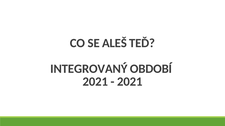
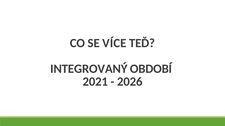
ALEŠ: ALEŠ -> VÍCE
2021 at (130, 82): 2021 -> 2026
